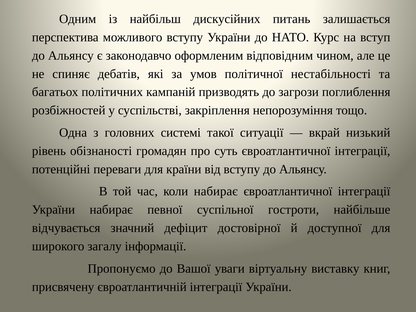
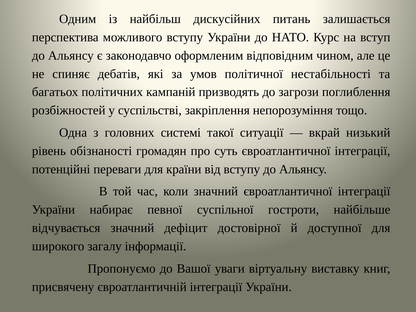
коли набирає: набирає -> значний
